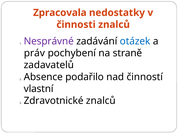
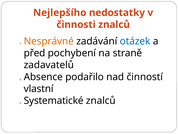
Zpracovala: Zpracovala -> Nejlepšího
Nesprávné colour: purple -> orange
práv: práv -> před
Zdravotnické: Zdravotnické -> Systematické
